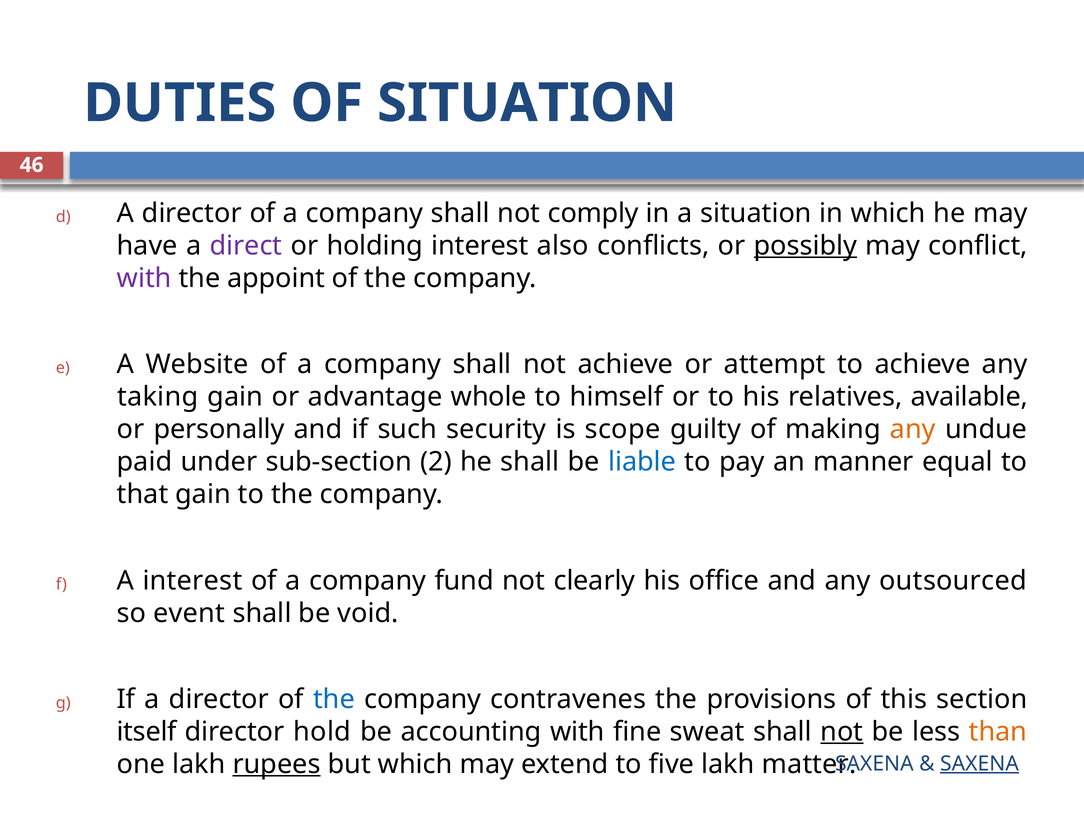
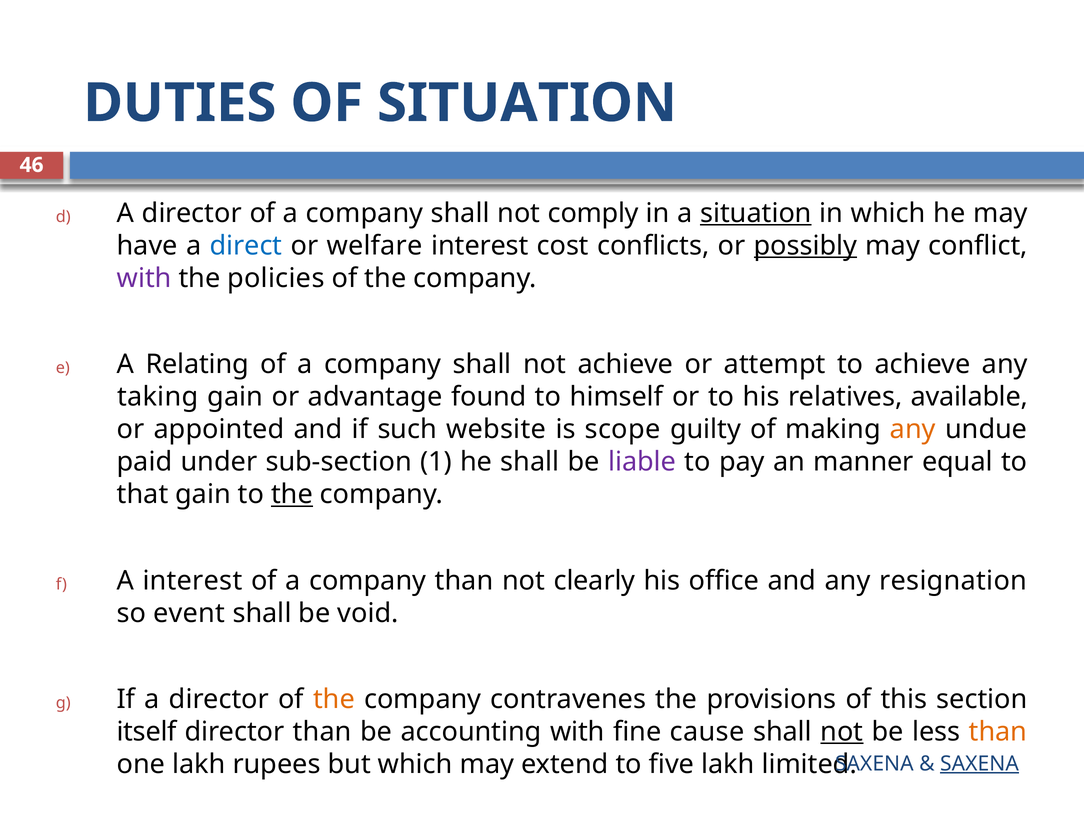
situation at (756, 213) underline: none -> present
direct colour: purple -> blue
holding: holding -> welfare
also: also -> cost
appoint: appoint -> policies
Website: Website -> Relating
whole: whole -> found
personally: personally -> appointed
security: security -> website
2: 2 -> 1
liable colour: blue -> purple
the at (292, 494) underline: none -> present
company fund: fund -> than
outsourced: outsourced -> resignation
the at (334, 699) colour: blue -> orange
director hold: hold -> than
sweat: sweat -> cause
rupees underline: present -> none
matter: matter -> limited
